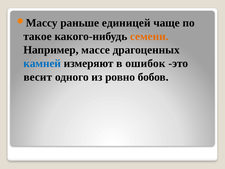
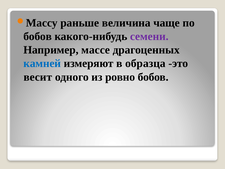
единицей: единицей -> величина
такое at (38, 36): такое -> бобов
семени colour: orange -> purple
ошибок: ошибок -> образца
